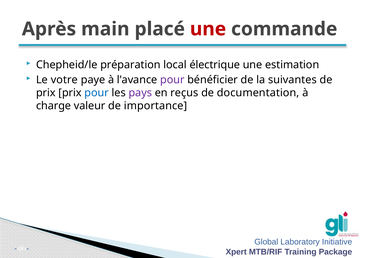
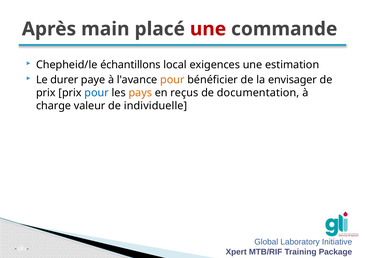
préparation: préparation -> échantillons
électrique: électrique -> exigences
votre: votre -> durer
pour at (172, 80) colour: purple -> orange
suivantes: suivantes -> envisager
pays colour: purple -> orange
importance: importance -> individuelle
